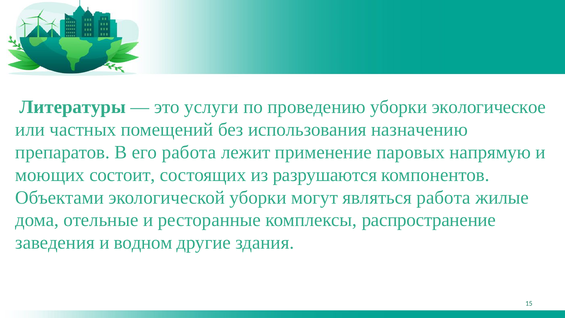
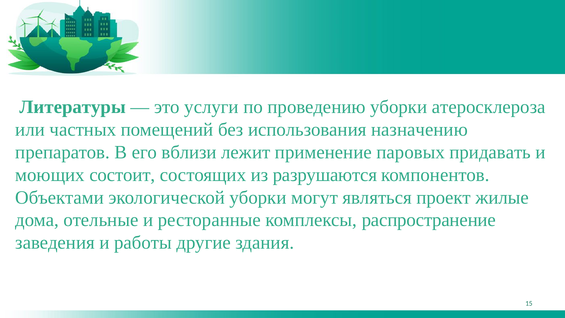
экологическое: экологическое -> атеросклероза
его работа: работа -> вблизи
напрямую: напрямую -> придавать
являться работа: работа -> проект
водном: водном -> работы
